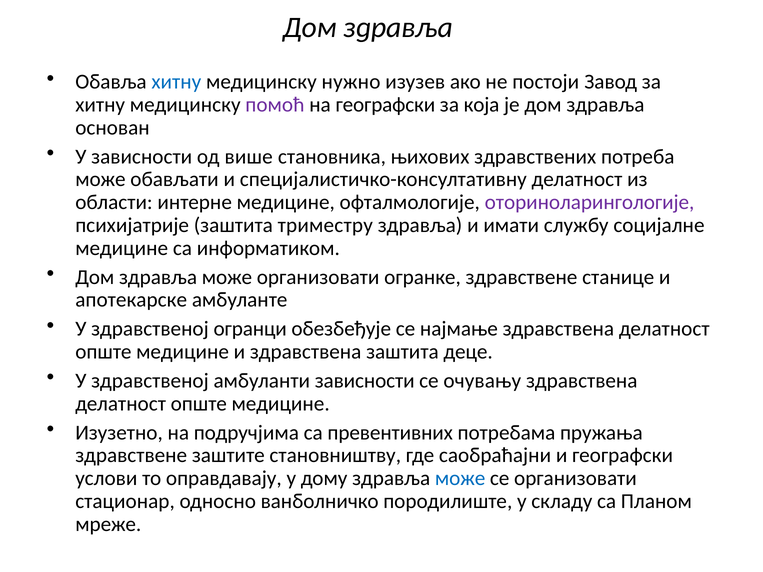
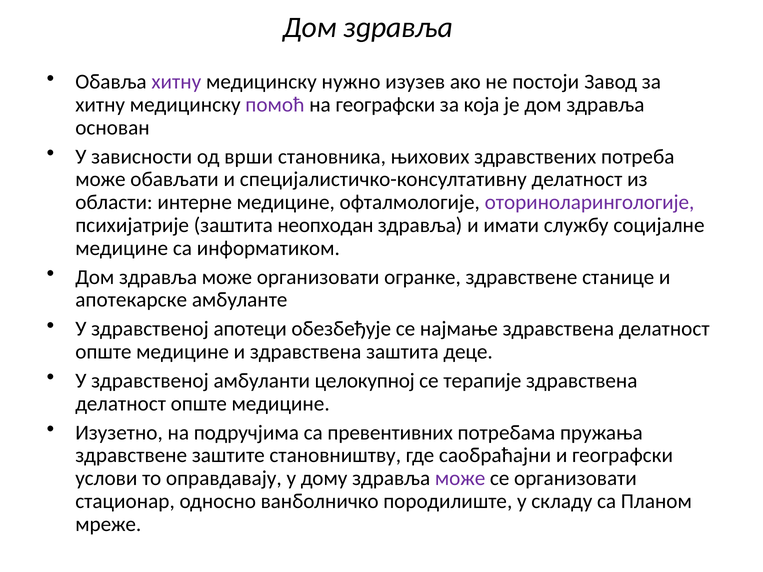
хитну at (176, 82) colour: blue -> purple
више: више -> врши
триместру: триместру -> неопходан
огранци: огранци -> aпотеци
амбуланти зависности: зависности -> целокупној
очувању: очувању -> терапије
може at (460, 479) colour: blue -> purple
